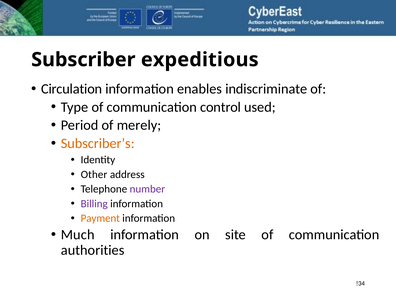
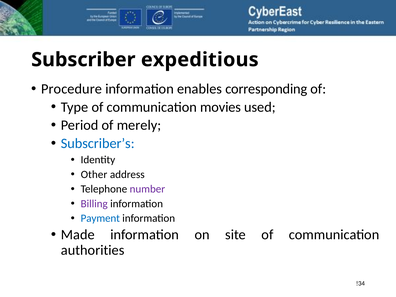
Circulation: Circulation -> Procedure
indiscriminate: indiscriminate -> corresponding
control: control -> movies
Subscriber’s colour: orange -> blue
Payment colour: orange -> blue
Much: Much -> Made
